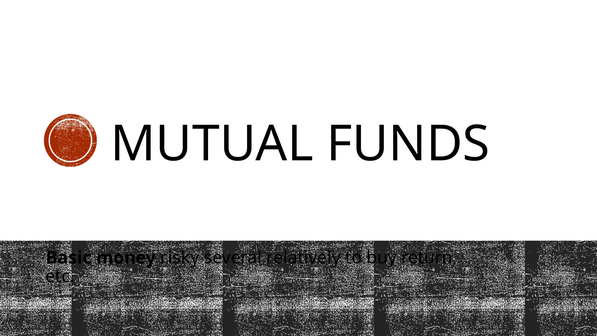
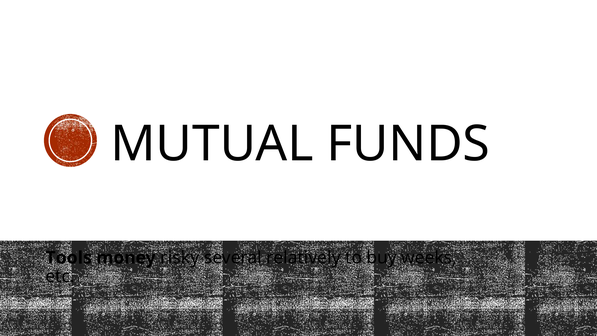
Basic: Basic -> Tools
return: return -> weeks
